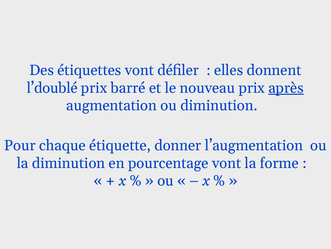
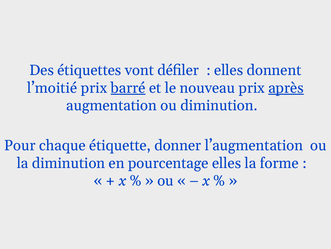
l’doublé: l’doublé -> l’moitié
barré underline: none -> present
pourcentage vont: vont -> elles
